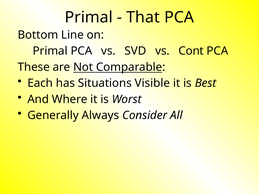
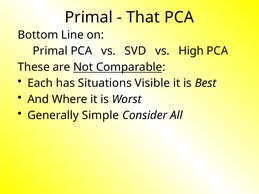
Cont: Cont -> High
Always: Always -> Simple
